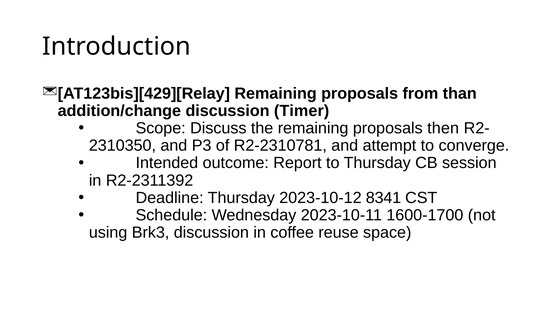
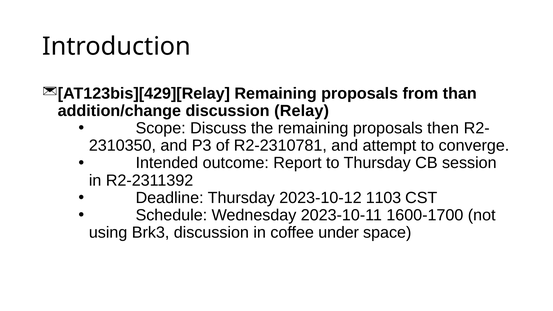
Timer: Timer -> Relay
8341: 8341 -> 1103
reuse: reuse -> under
